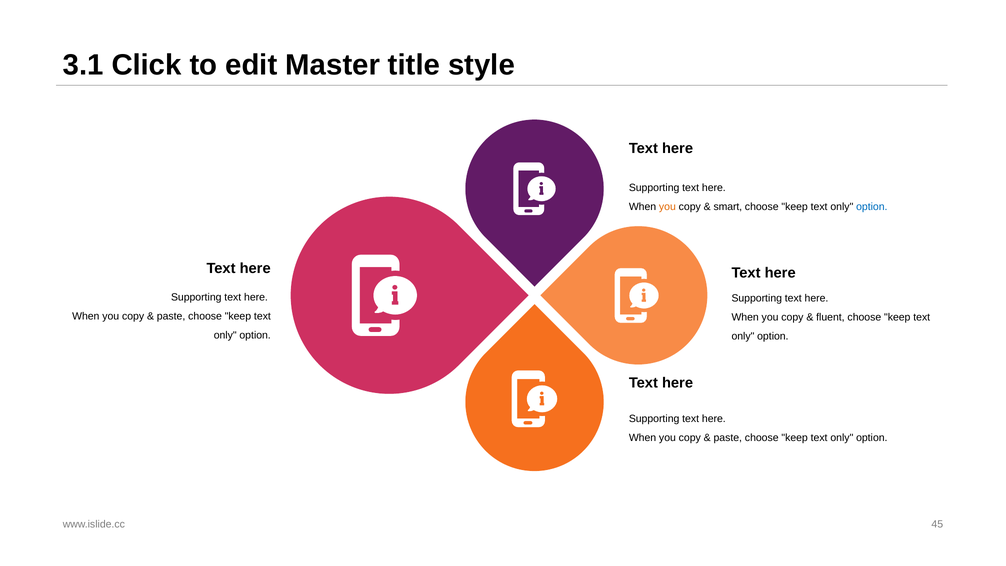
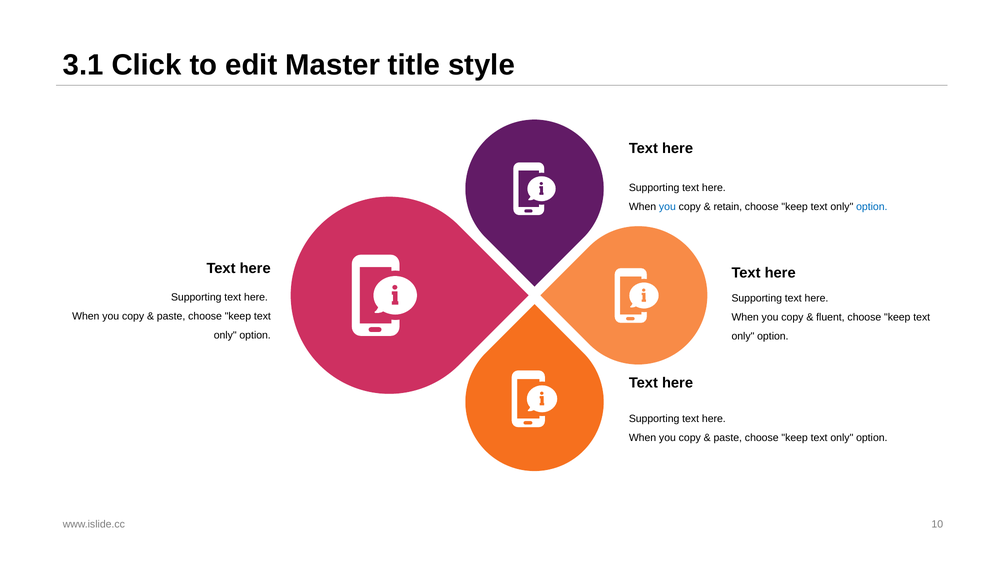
you at (667, 207) colour: orange -> blue
smart: smart -> retain
45: 45 -> 10
